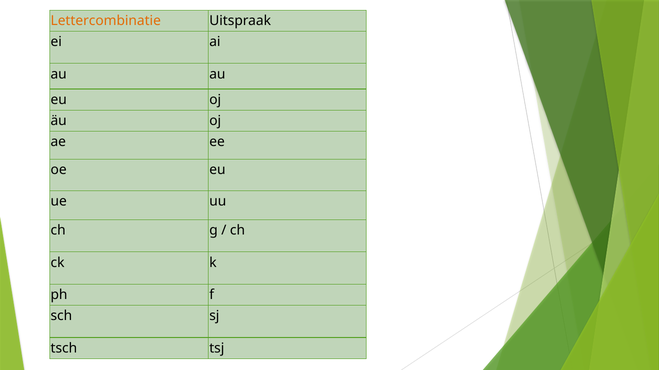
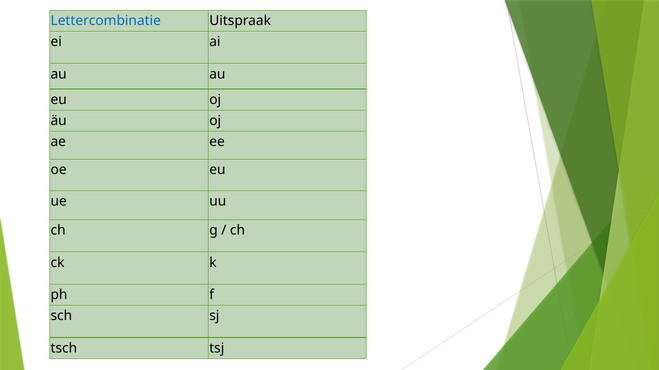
Lettercombinatie colour: orange -> blue
